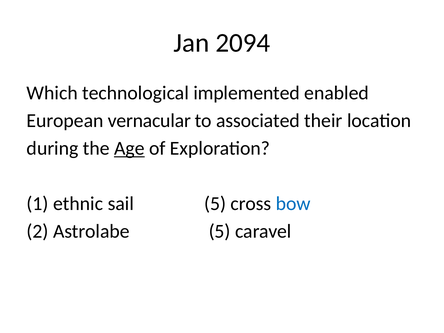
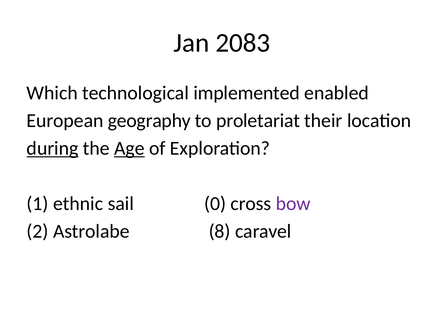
2094: 2094 -> 2083
vernacular: vernacular -> geography
associated: associated -> proletariat
during underline: none -> present
sail 5: 5 -> 0
bow colour: blue -> purple
Astrolabe 5: 5 -> 8
